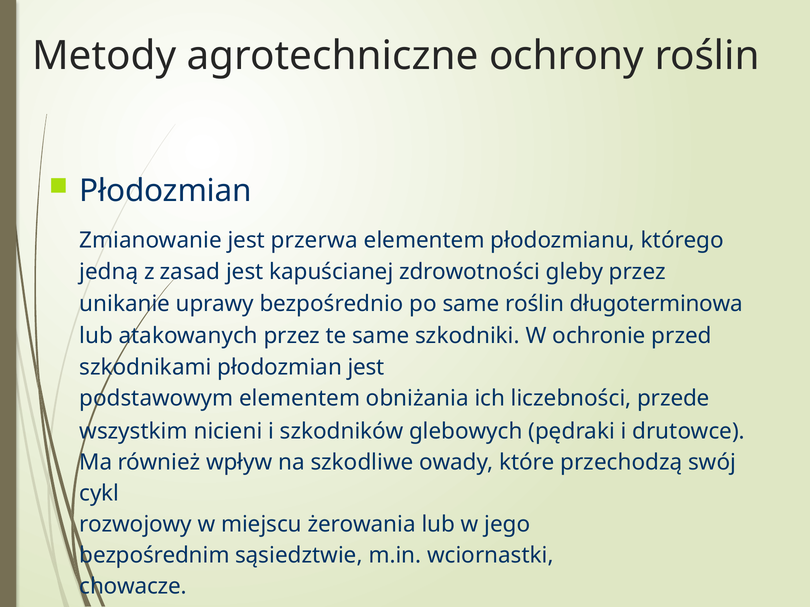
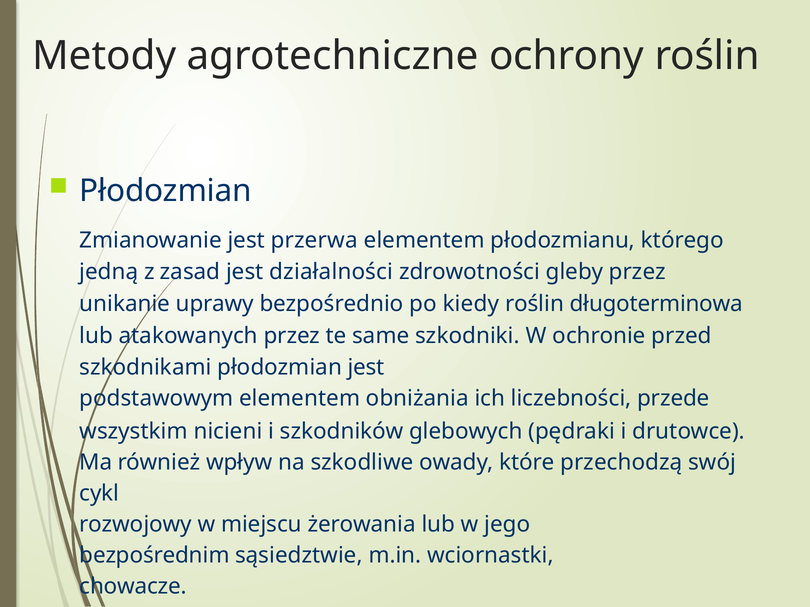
kapuścianej: kapuścianej -> działalności
po same: same -> kiedy
